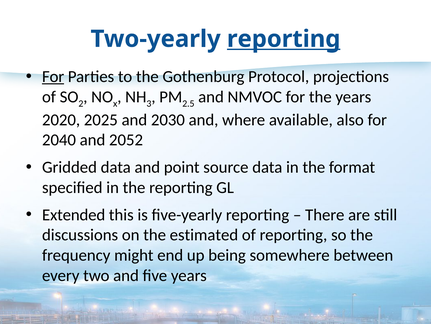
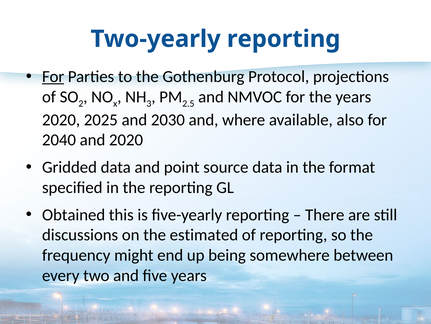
reporting at (284, 39) underline: present -> none
and 2052: 2052 -> 2020
Extended: Extended -> Obtained
